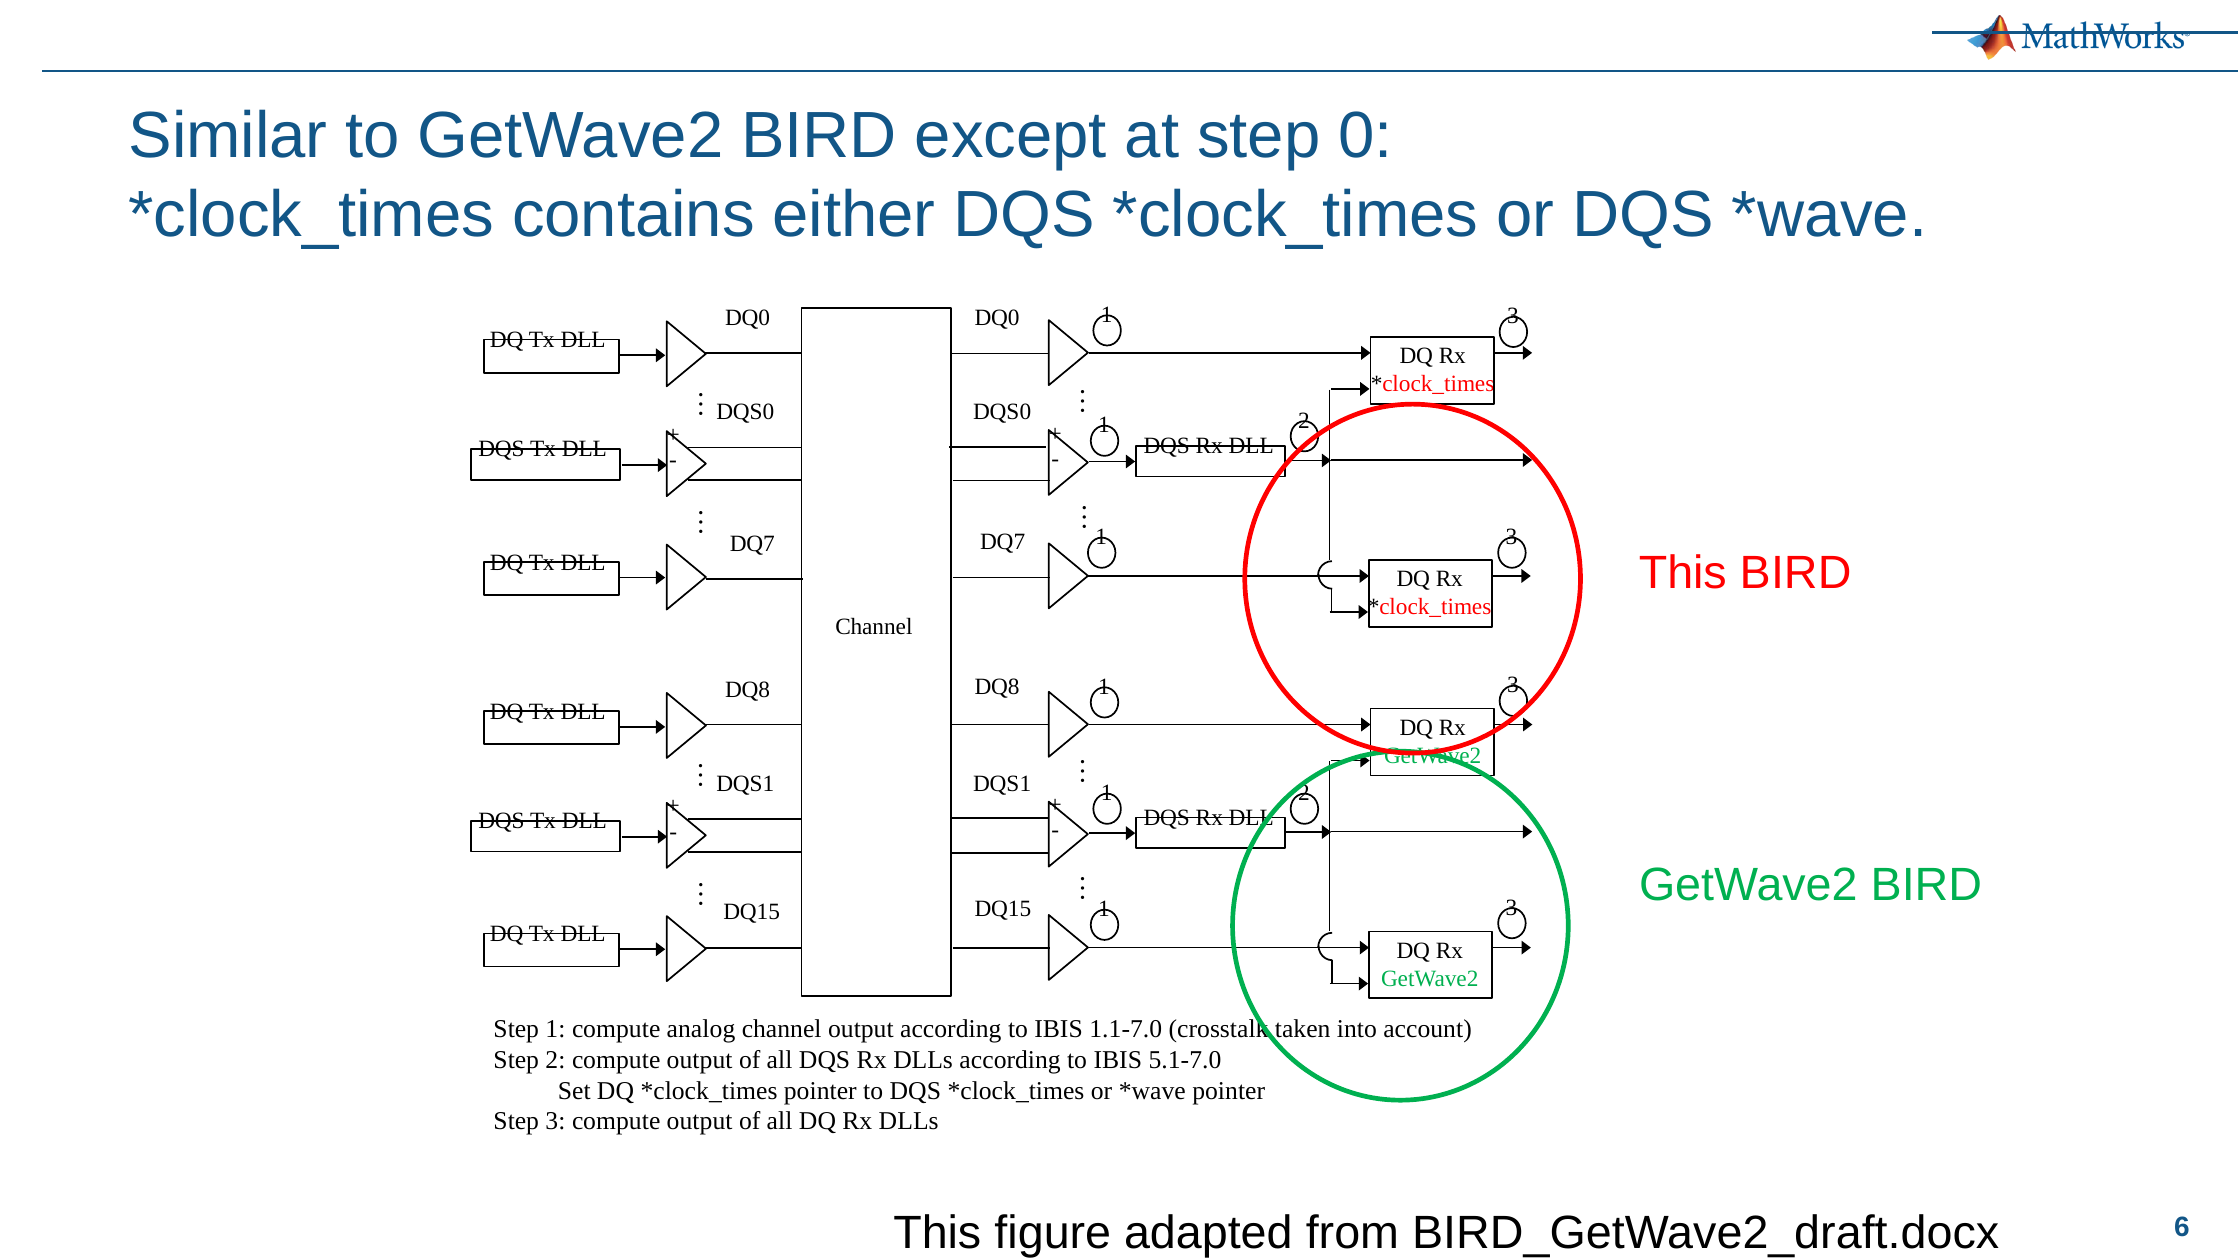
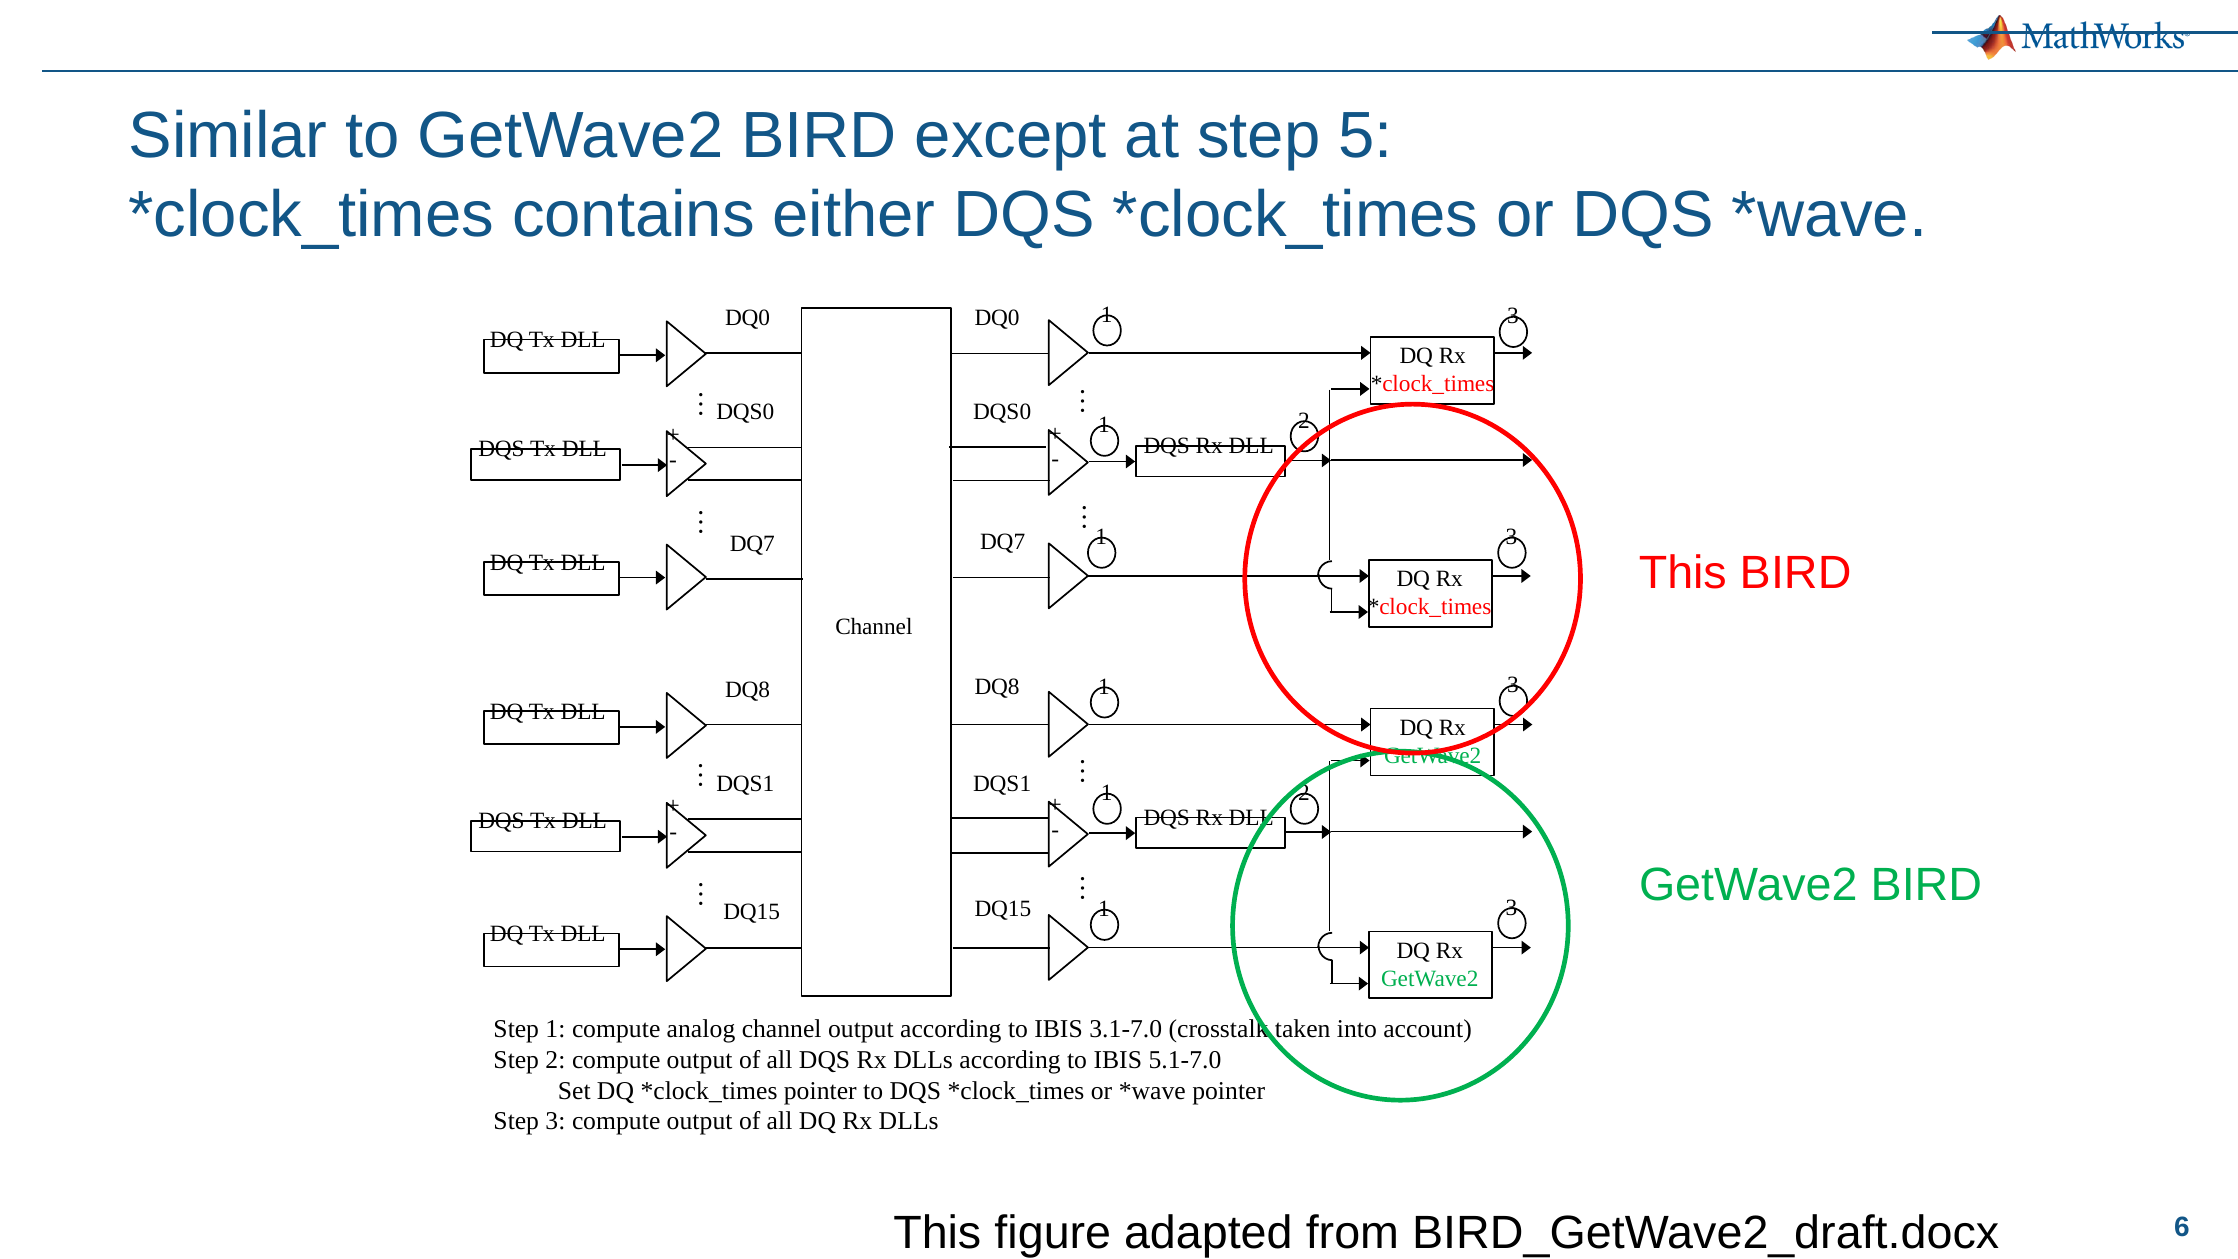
0: 0 -> 5
1.1-7.0: 1.1-7.0 -> 3.1-7.0
